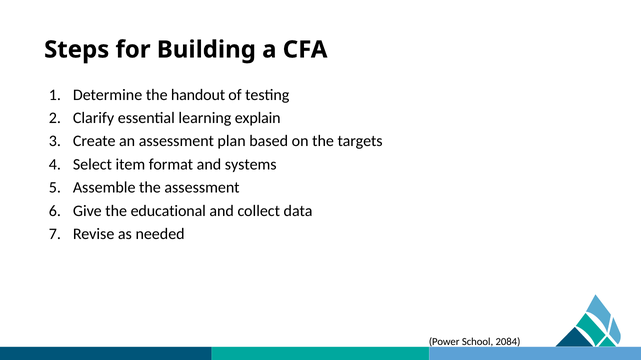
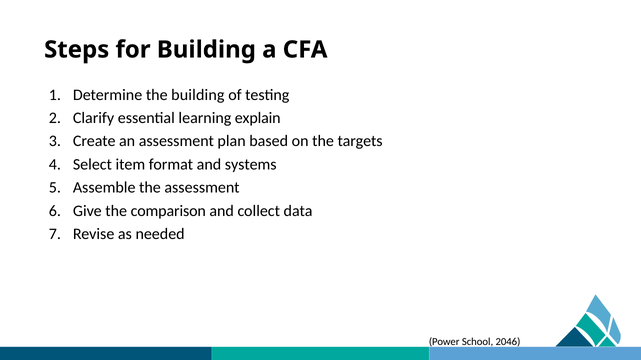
the handout: handout -> building
educational: educational -> comparison
2084: 2084 -> 2046
